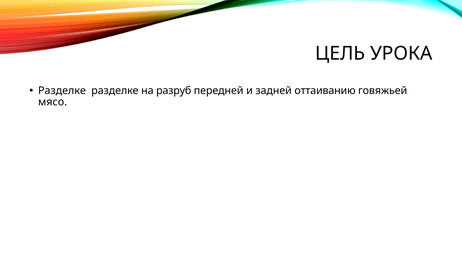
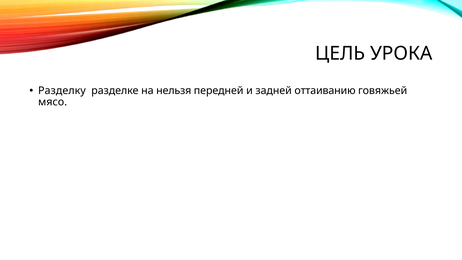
Разделке at (62, 91): Разделке -> Разделку
разруб: разруб -> нельзя
